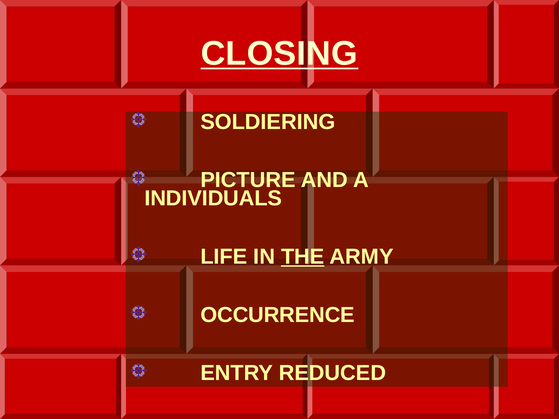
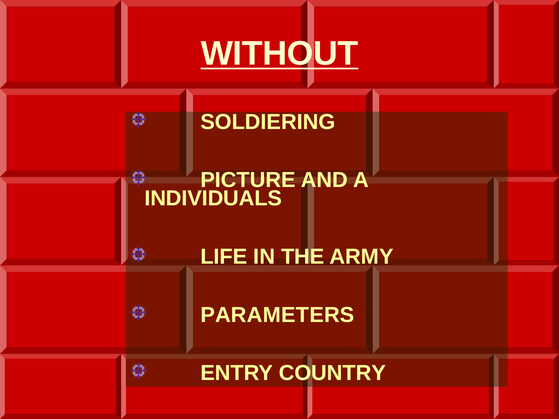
CLOSING: CLOSING -> WITHOUT
THE underline: present -> none
OCCURRENCE: OCCURRENCE -> PARAMETERS
REDUCED: REDUCED -> COUNTRY
